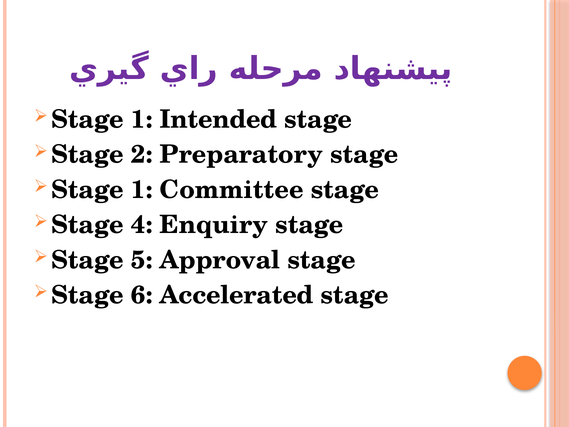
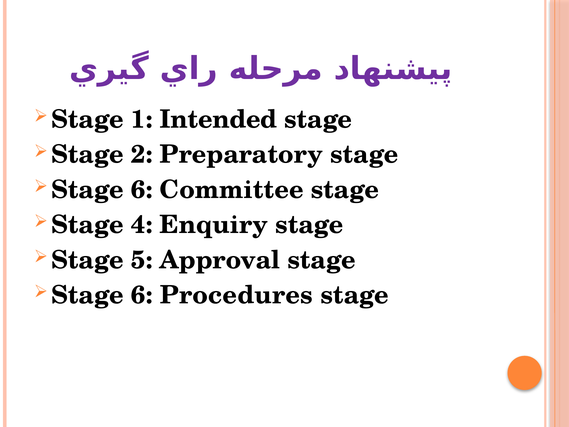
1 at (142, 190): 1 -> 6
Accelerated: Accelerated -> Procedures
